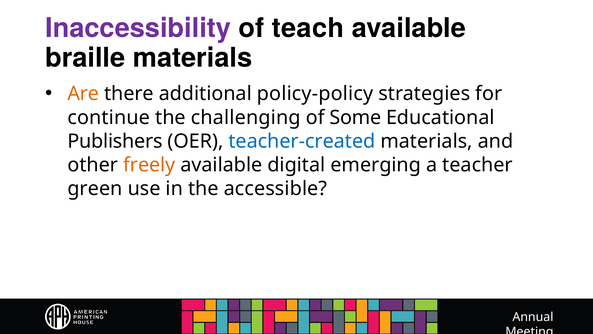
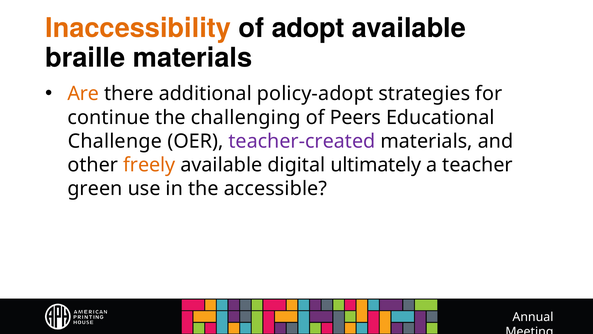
Inaccessibility colour: purple -> orange
teach: teach -> adopt
policy-policy: policy-policy -> policy-adopt
Some: Some -> Peers
Publishers: Publishers -> Challenge
teacher-created colour: blue -> purple
emerging: emerging -> ultimately
